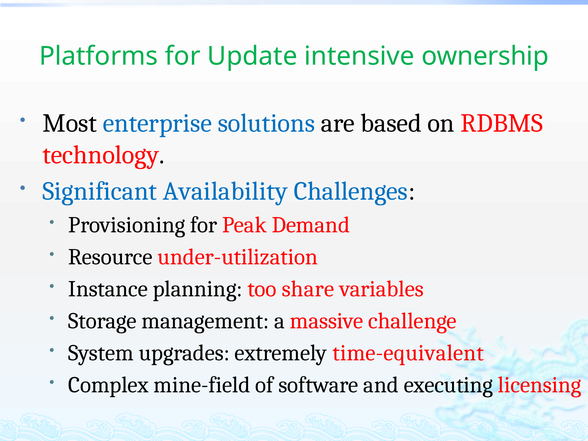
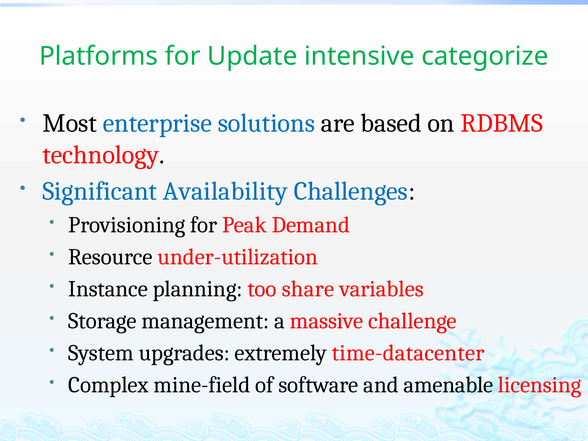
ownership: ownership -> categorize
time-equivalent: time-equivalent -> time-datacenter
executing: executing -> amenable
